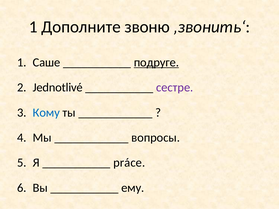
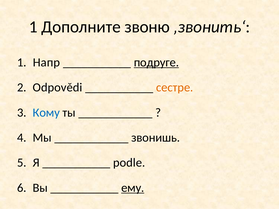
Саше: Саше -> Напр
Jednotlivé: Jednotlivé -> Odpovědi
сестре colour: purple -> orange
вопросы: вопросы -> звонишь
práce: práce -> podle
ему underline: none -> present
